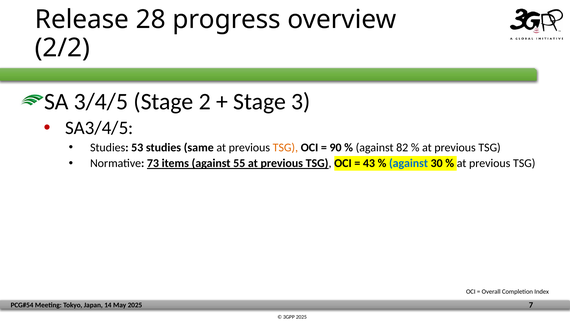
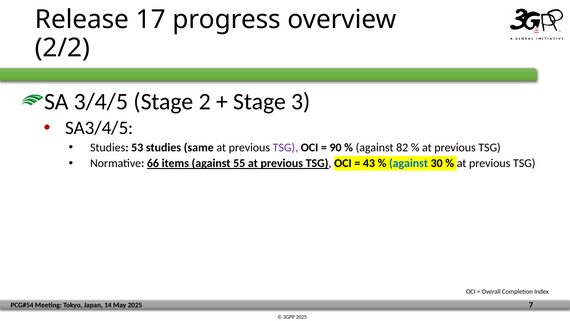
28: 28 -> 17
TSG at (285, 147) colour: orange -> purple
73: 73 -> 66
